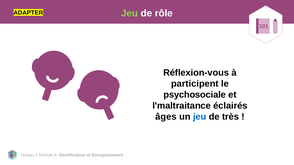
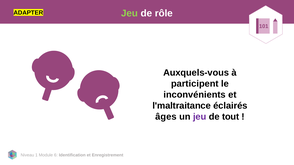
Réflexion-vous: Réflexion-vous -> Auxquels-vous
psychosociale: psychosociale -> inconvénients
jeu at (200, 117) colour: blue -> purple
très: très -> tout
